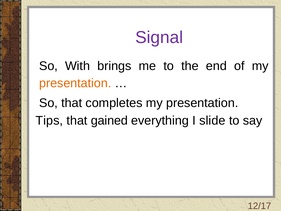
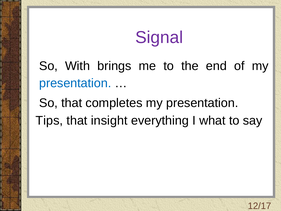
presentation at (75, 83) colour: orange -> blue
gained: gained -> insight
slide: slide -> what
